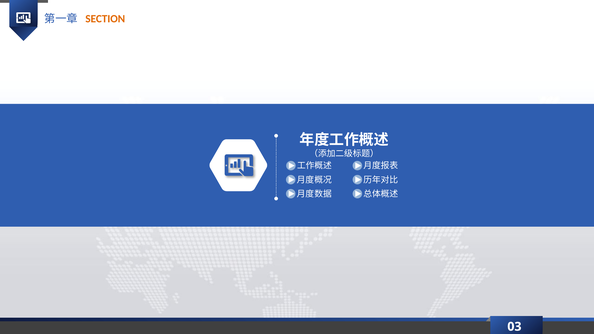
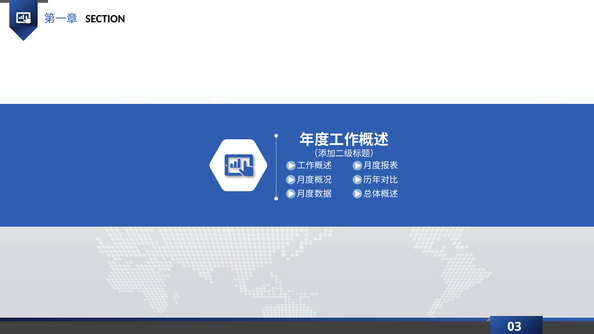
SECTION colour: orange -> black
